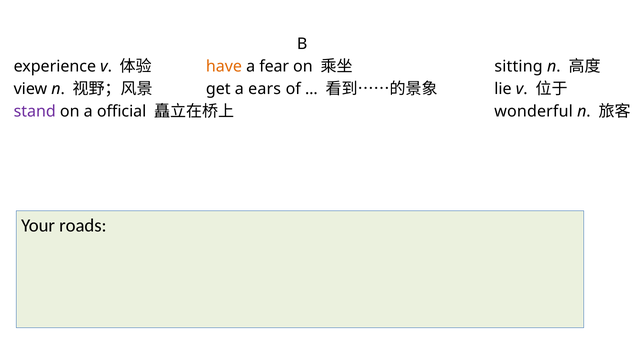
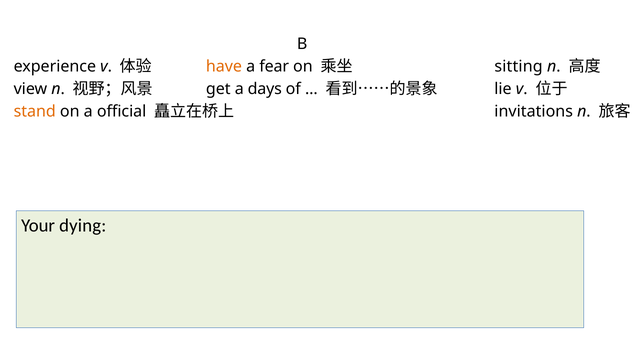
ears: ears -> days
stand colour: purple -> orange
wonderful: wonderful -> invitations
roads: roads -> dying
